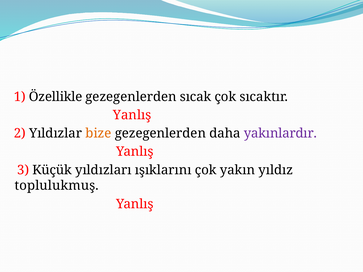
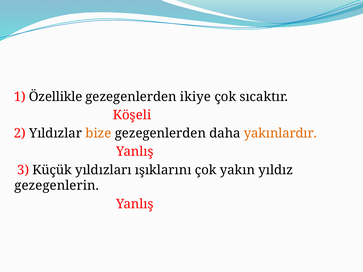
sıcak: sıcak -> ikiye
Yanlış at (132, 115): Yanlış -> Köşeli
yakınlardır colour: purple -> orange
toplulukmuş: toplulukmuş -> gezegenlerin
